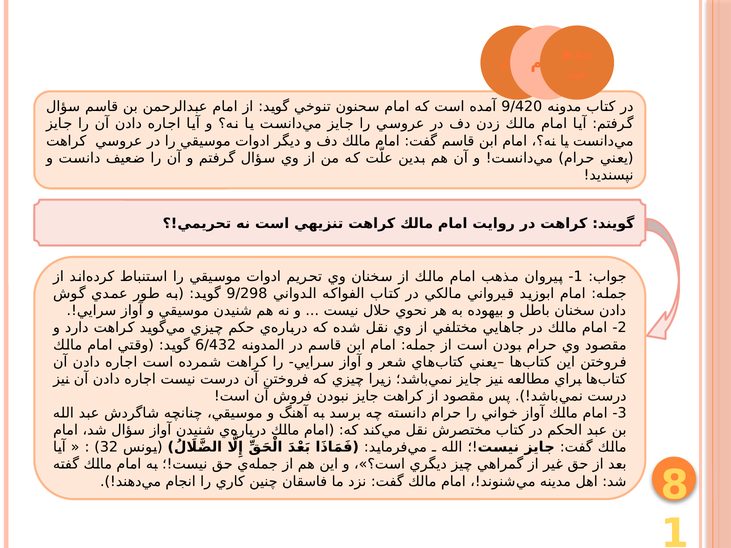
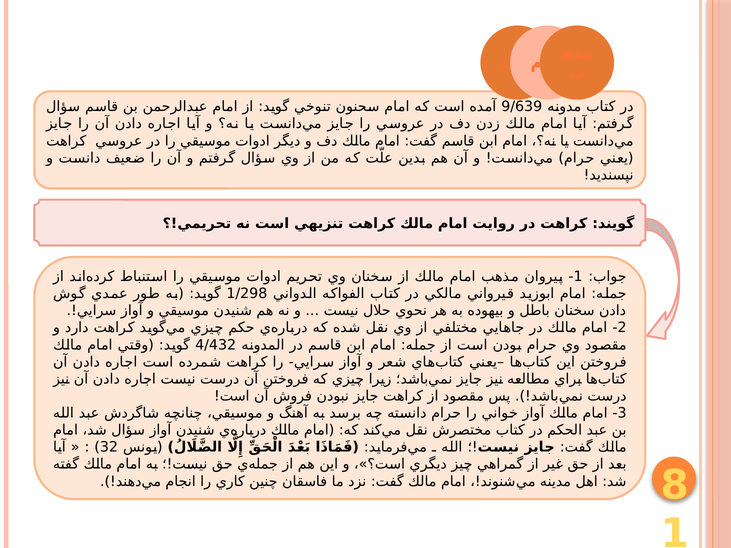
9/420: 9/420 -> 9/639
9/298: 9/298 -> 1/298
6/432: 6/432 -> 4/432
